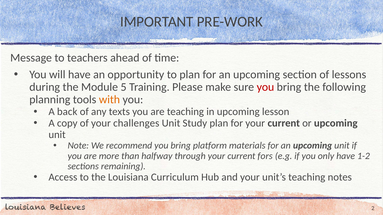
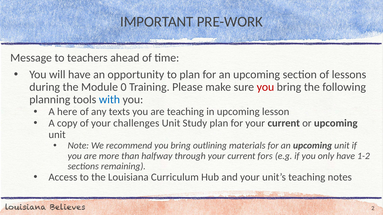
5: 5 -> 0
with colour: orange -> blue
back: back -> here
platform: platform -> outlining
